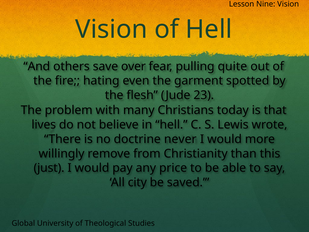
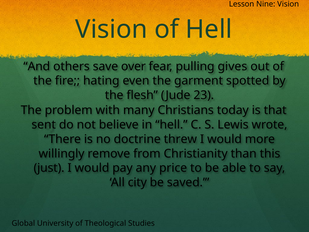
quite: quite -> gives
lives: lives -> sent
never: never -> threw
